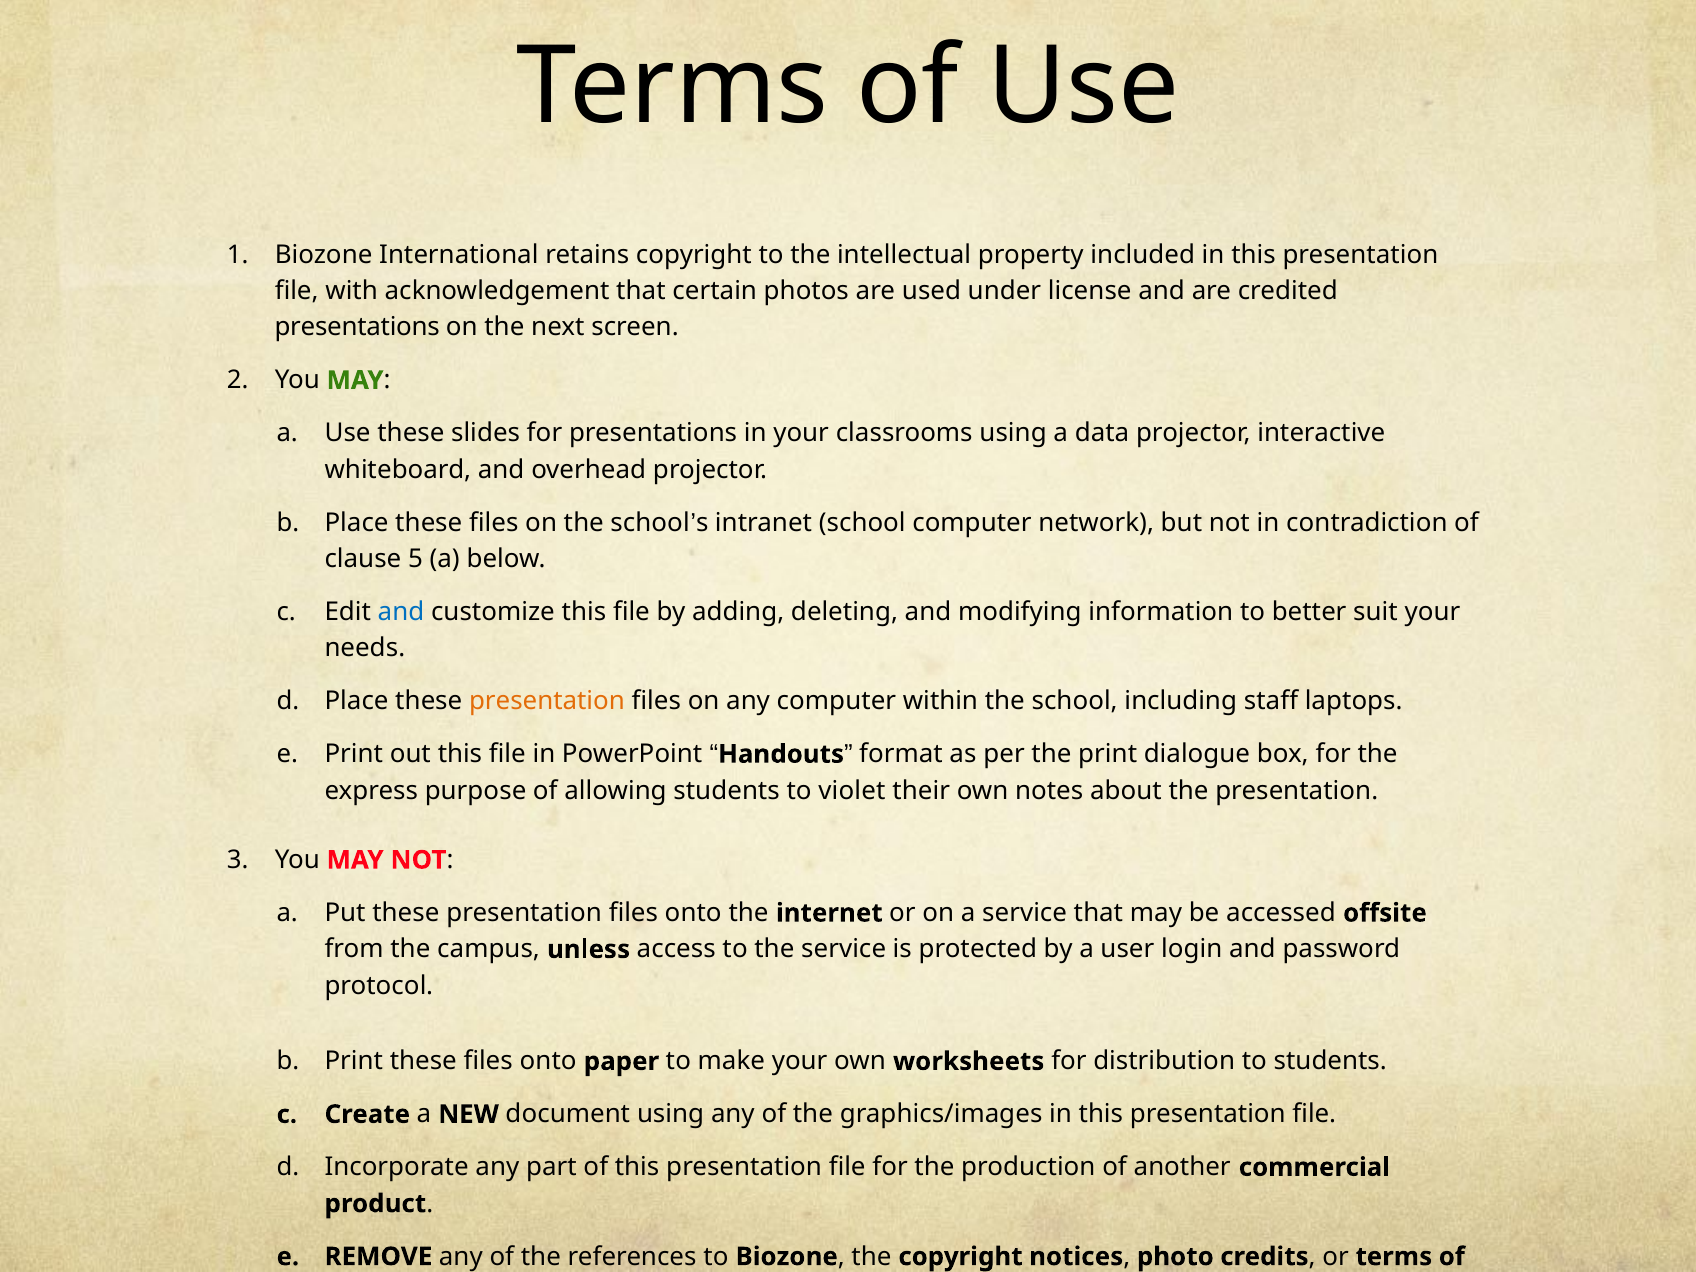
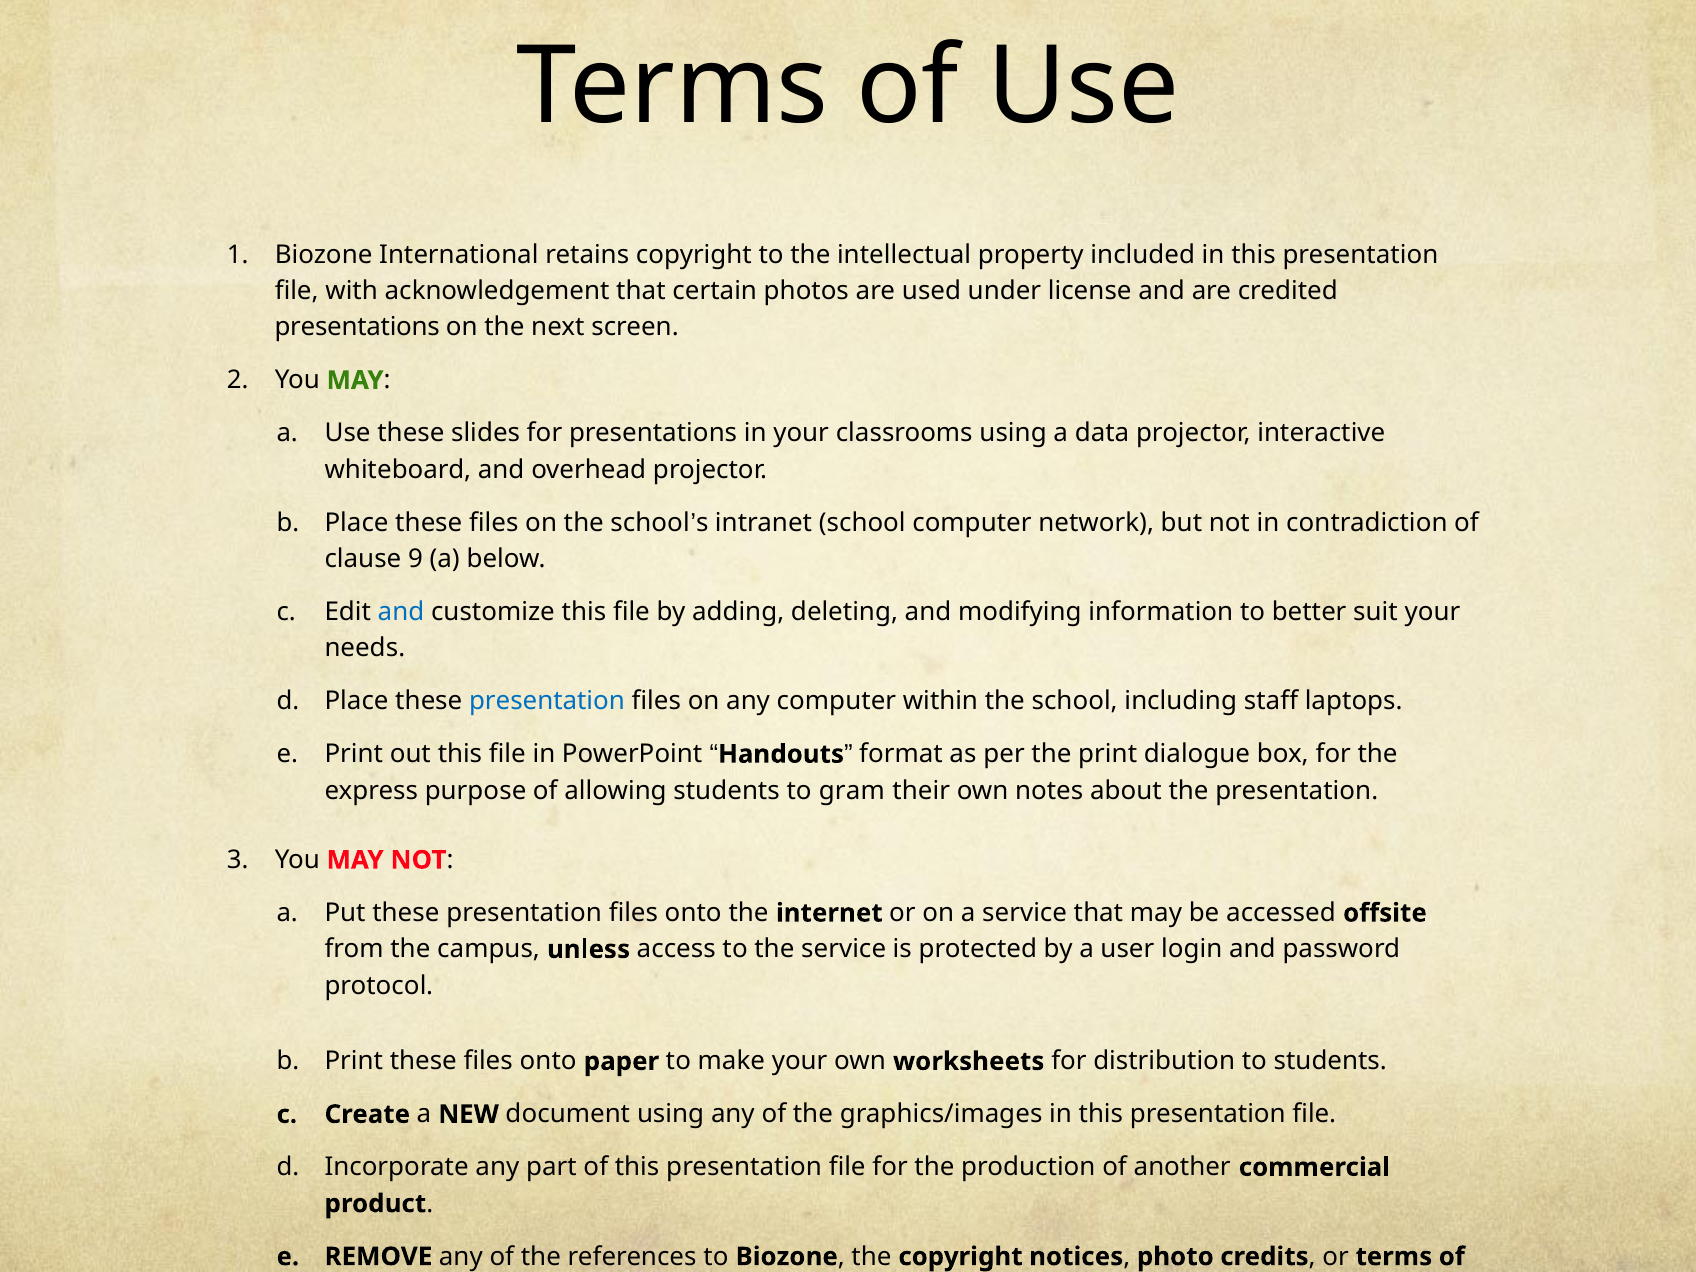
5: 5 -> 9
presentation at (547, 701) colour: orange -> blue
violet: violet -> gram
